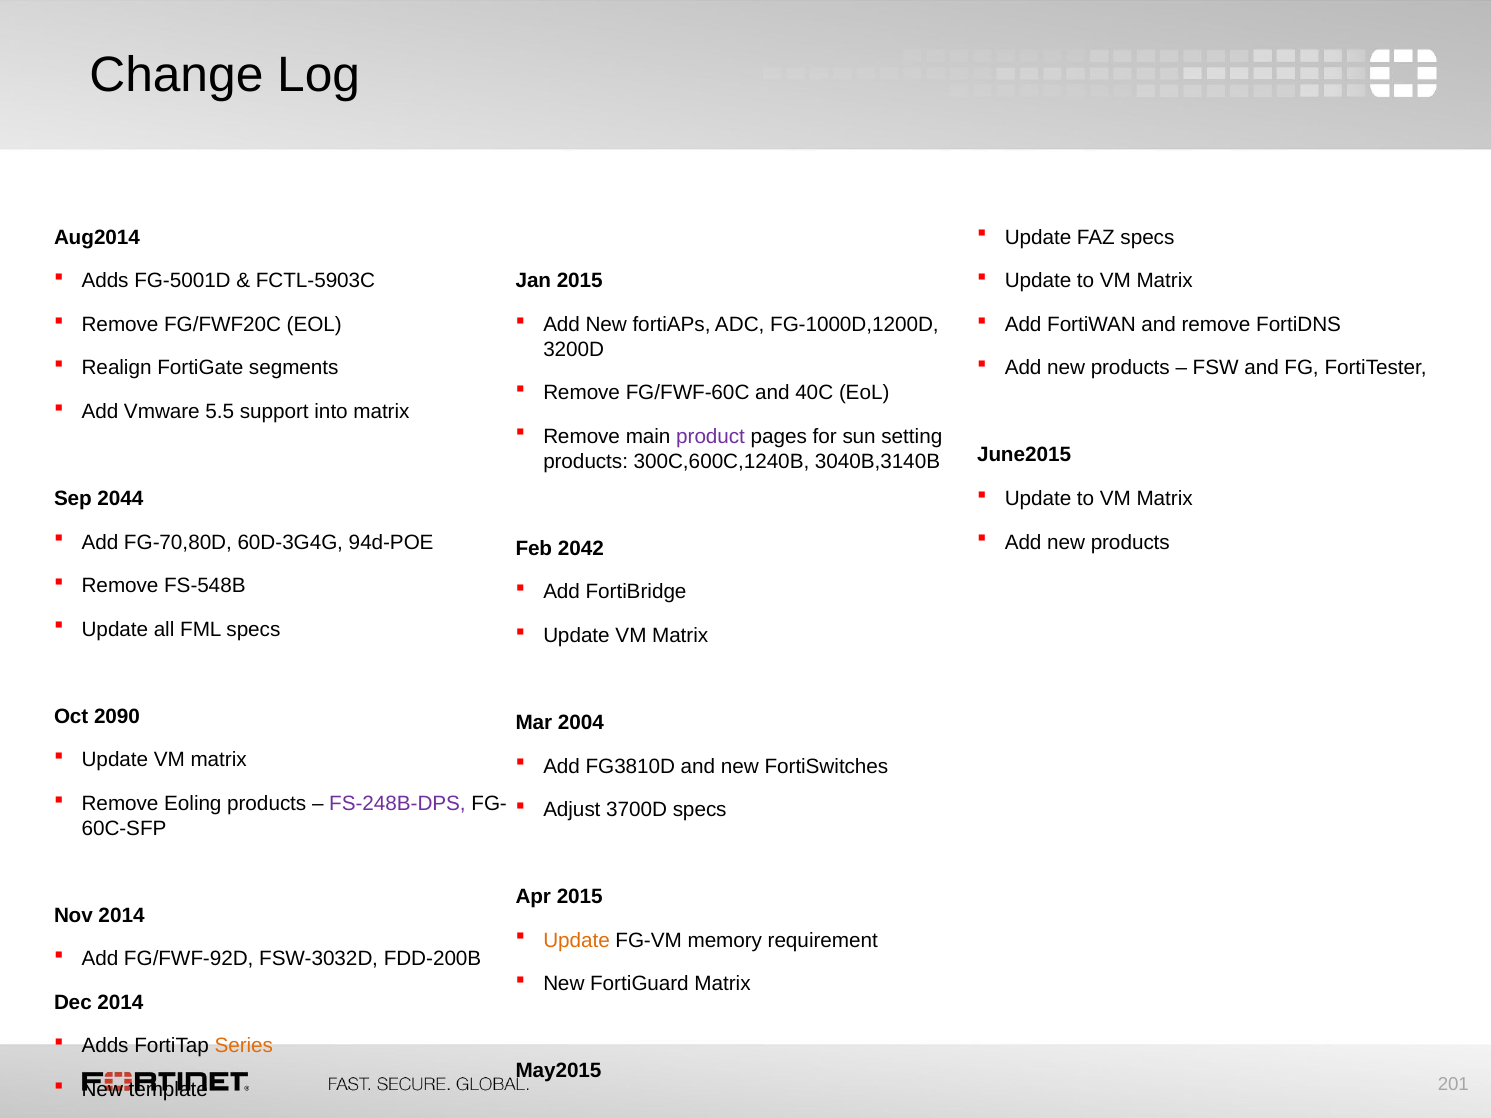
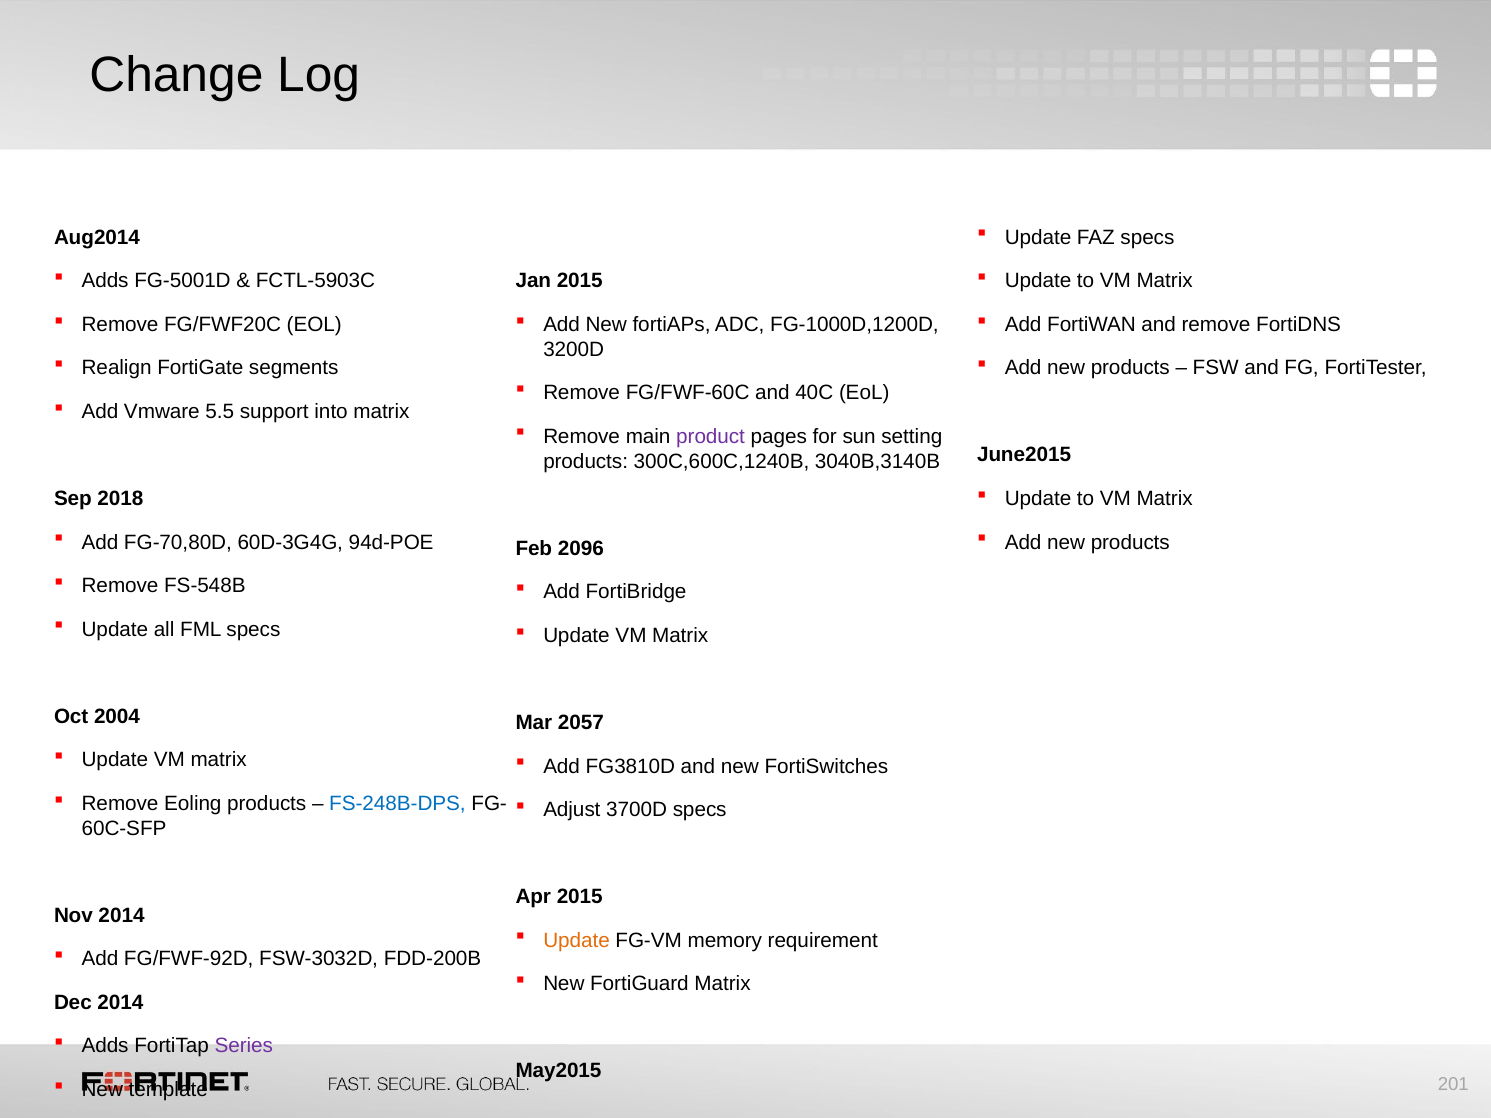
2044: 2044 -> 2018
2042: 2042 -> 2096
2090: 2090 -> 2004
2004: 2004 -> 2057
FS-248B-DPS colour: purple -> blue
Series colour: orange -> purple
